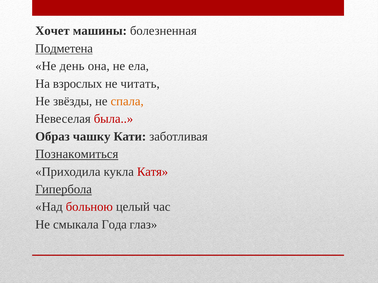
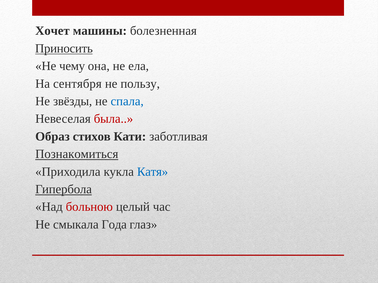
Подметена: Подметена -> Приносить
день: день -> чему
взрослых: взрослых -> сентября
читать: читать -> пользу
спала colour: orange -> blue
чашку: чашку -> стихов
Катя colour: red -> blue
